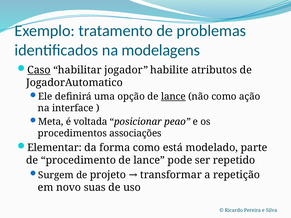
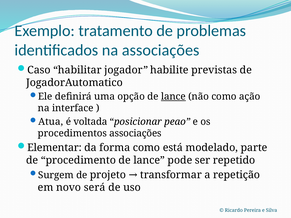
na modelagens: modelagens -> associações
Caso underline: present -> none
atributos: atributos -> previstas
Meta: Meta -> Atua
suas: suas -> será
